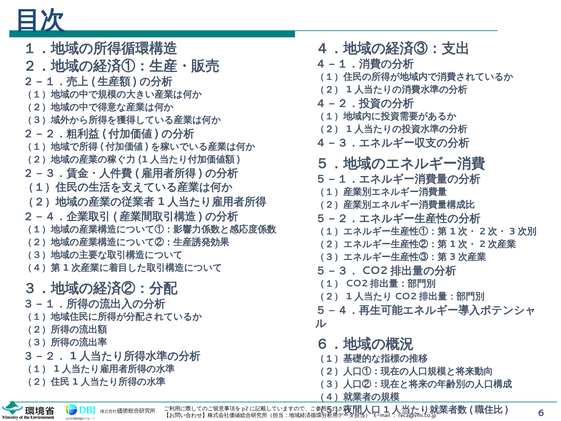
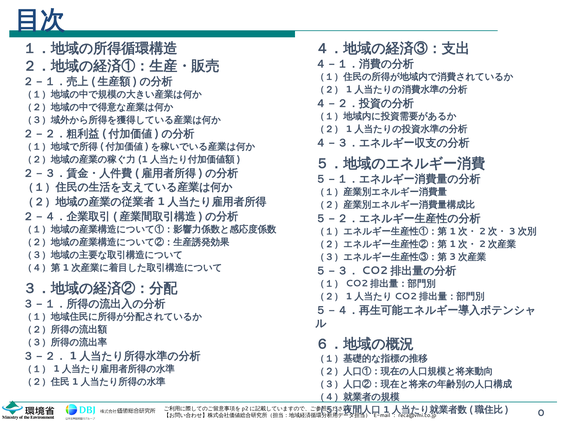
6: 6 -> 0
